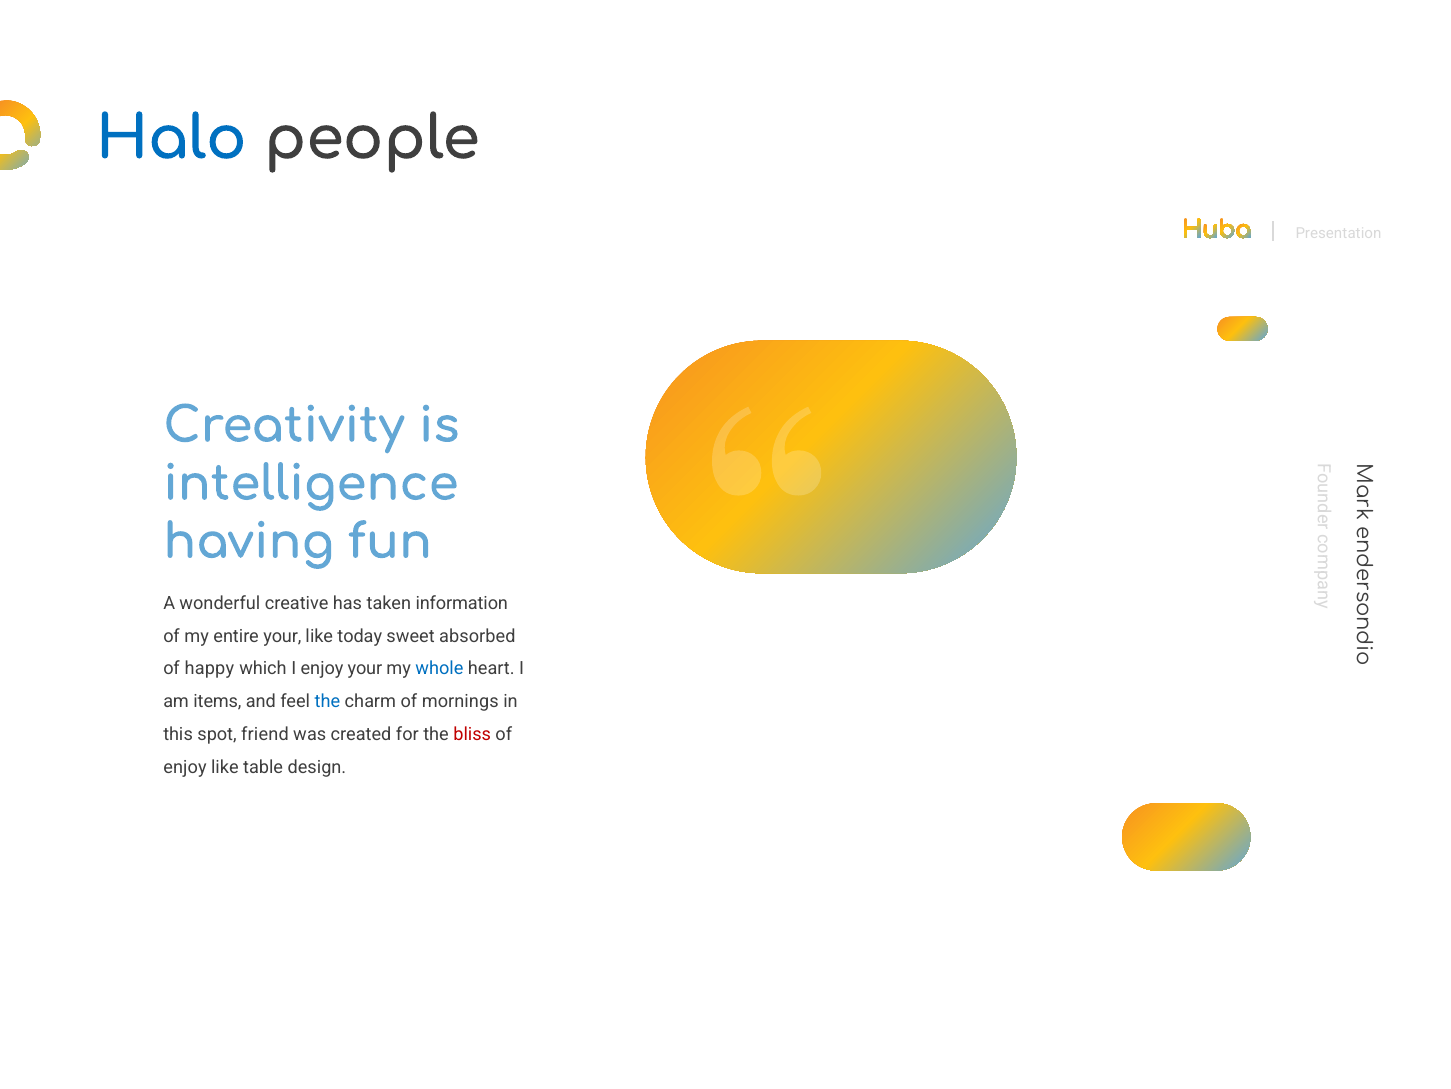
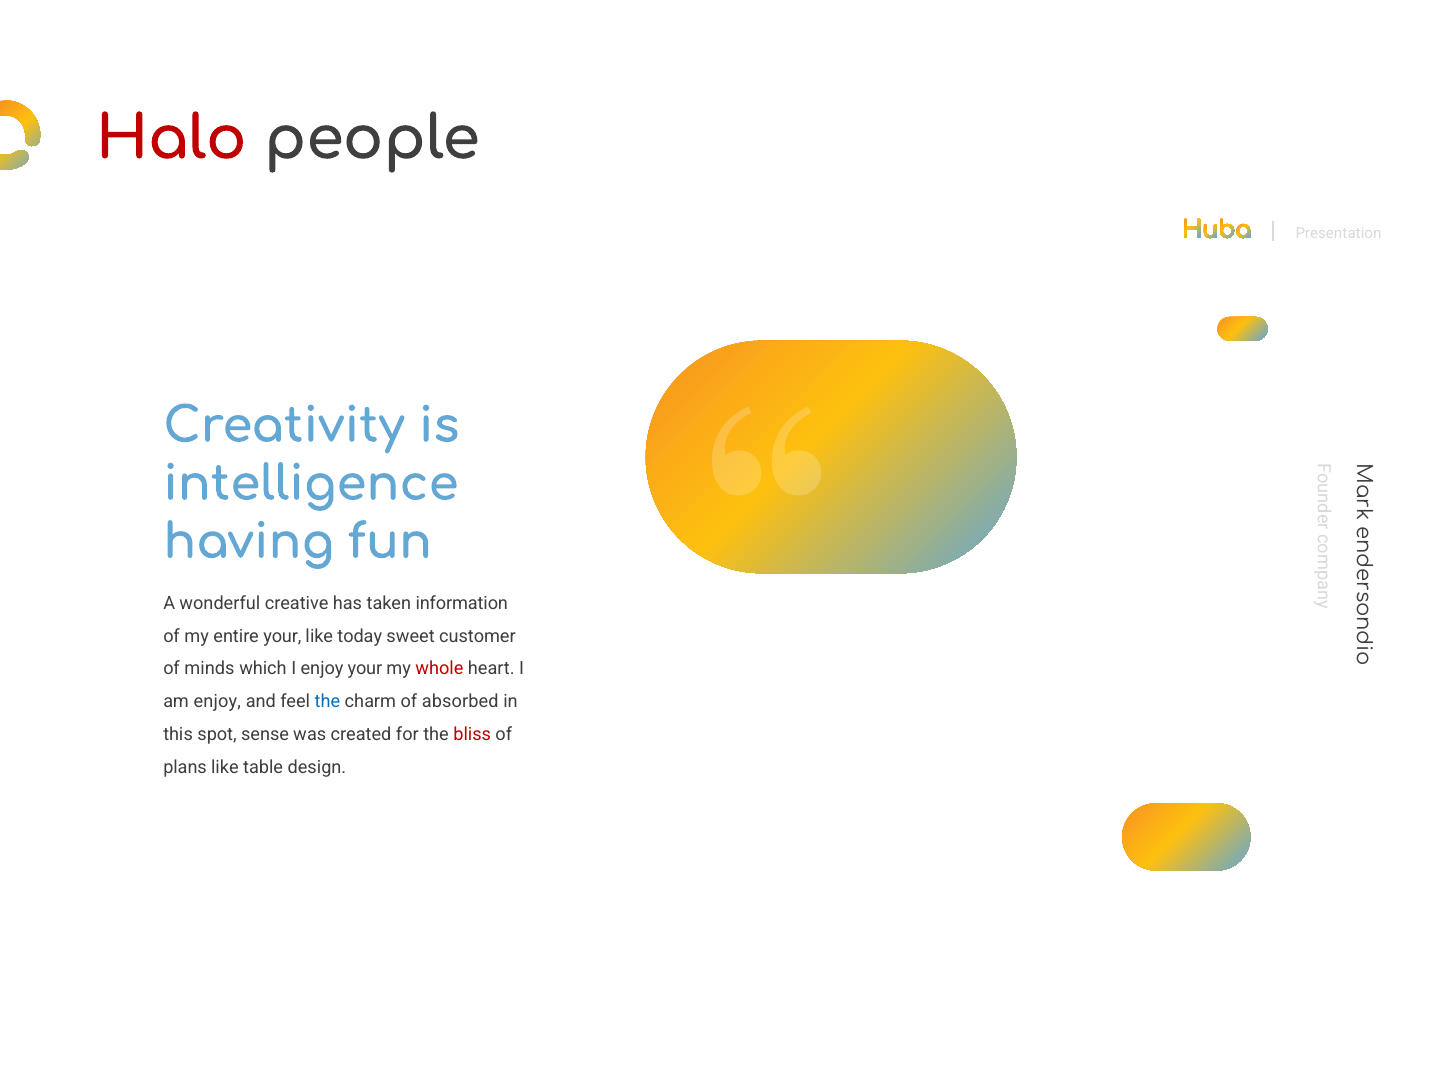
Halo colour: blue -> red
absorbed: absorbed -> customer
happy: happy -> minds
whole colour: blue -> red
am items: items -> enjoy
mornings: mornings -> absorbed
friend: friend -> sense
enjoy at (185, 767): enjoy -> plans
